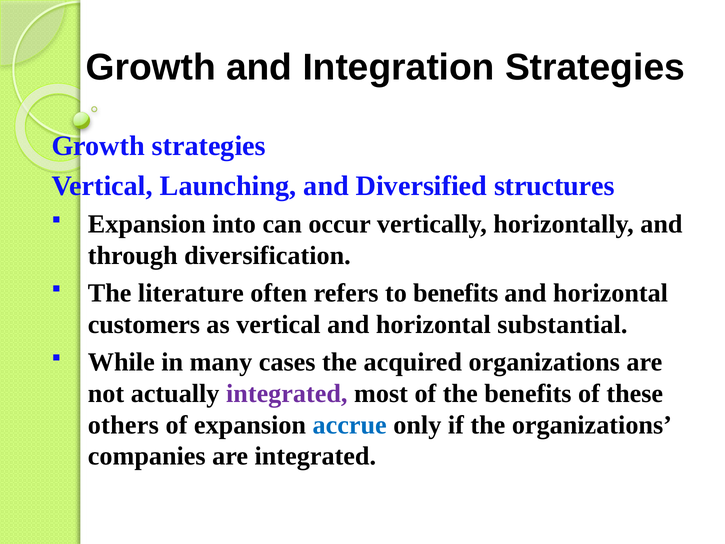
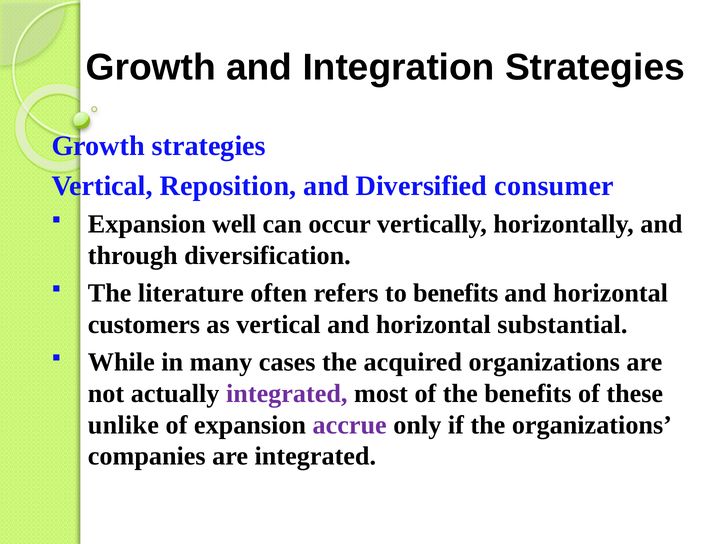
Launching: Launching -> Reposition
structures: structures -> consumer
into: into -> well
others: others -> unlike
accrue colour: blue -> purple
